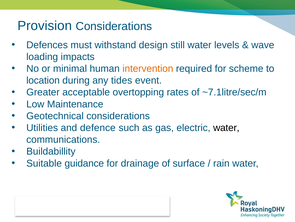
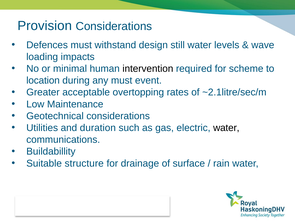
intervention colour: orange -> black
any tides: tides -> must
~7.1litre/sec/m: ~7.1litre/sec/m -> ~2.1litre/sec/m
defence: defence -> duration
guidance: guidance -> structure
